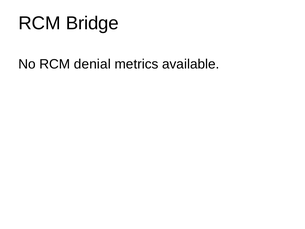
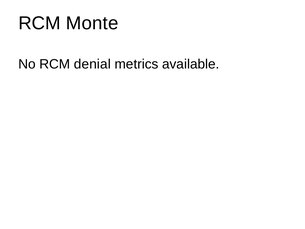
Bridge: Bridge -> Monte
